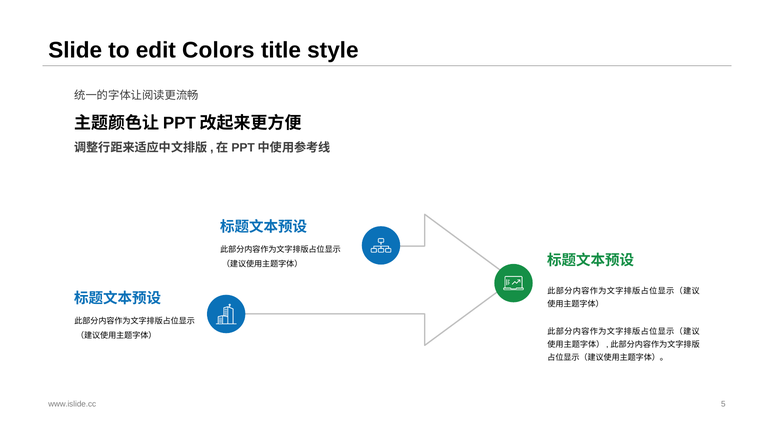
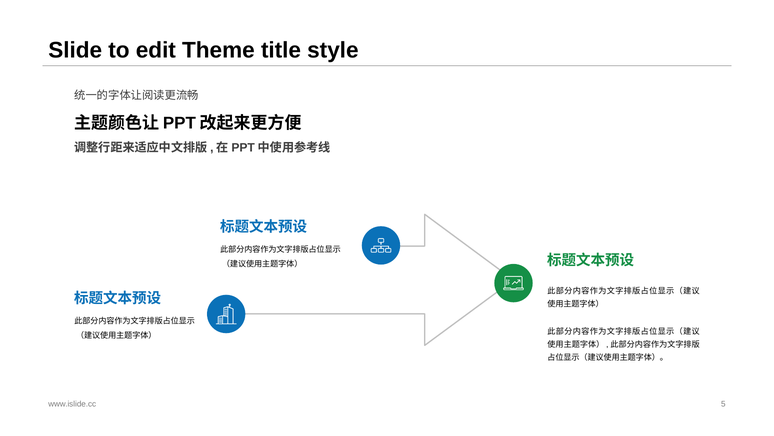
Colors: Colors -> Theme
